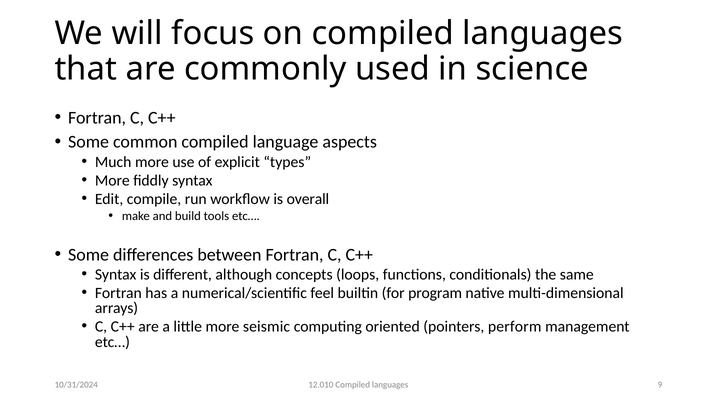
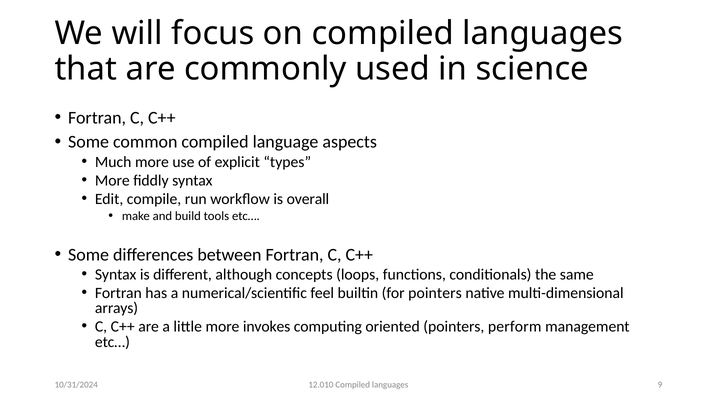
for program: program -> pointers
seismic: seismic -> invokes
